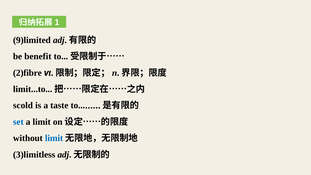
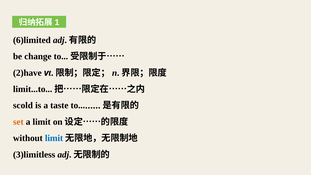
9)limited: 9)limited -> 6)limited
benefit: benefit -> change
2)fibre: 2)fibre -> 2)have
set colour: blue -> orange
